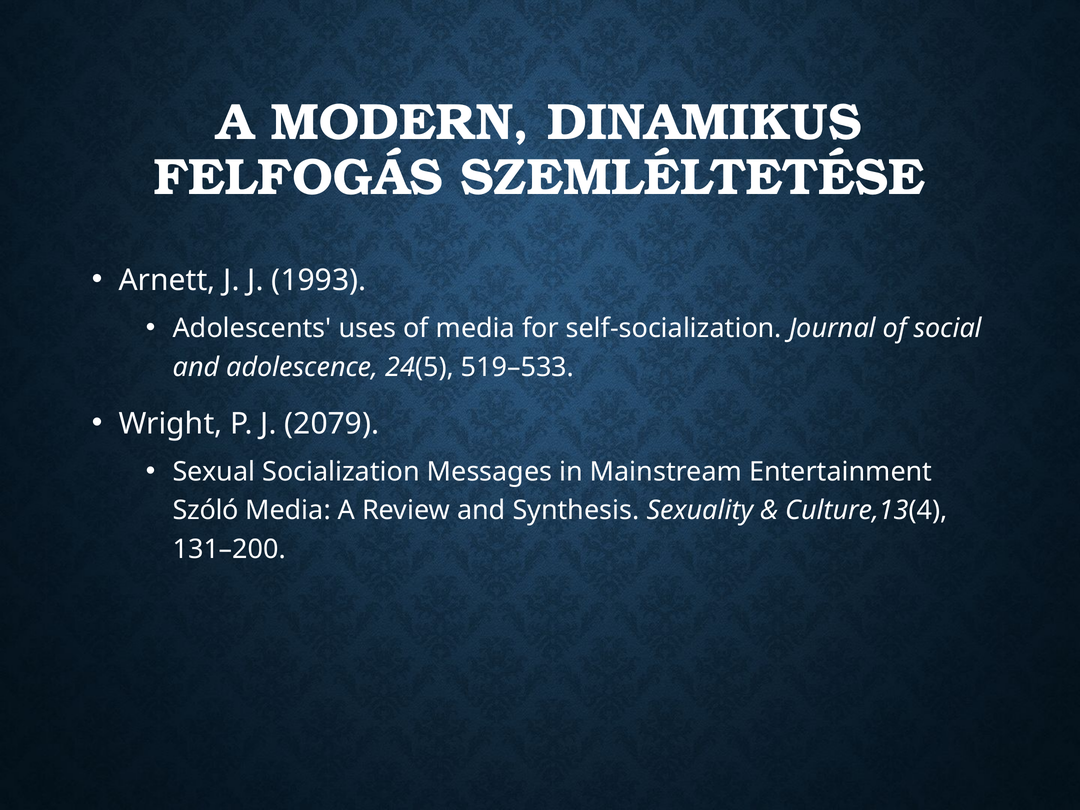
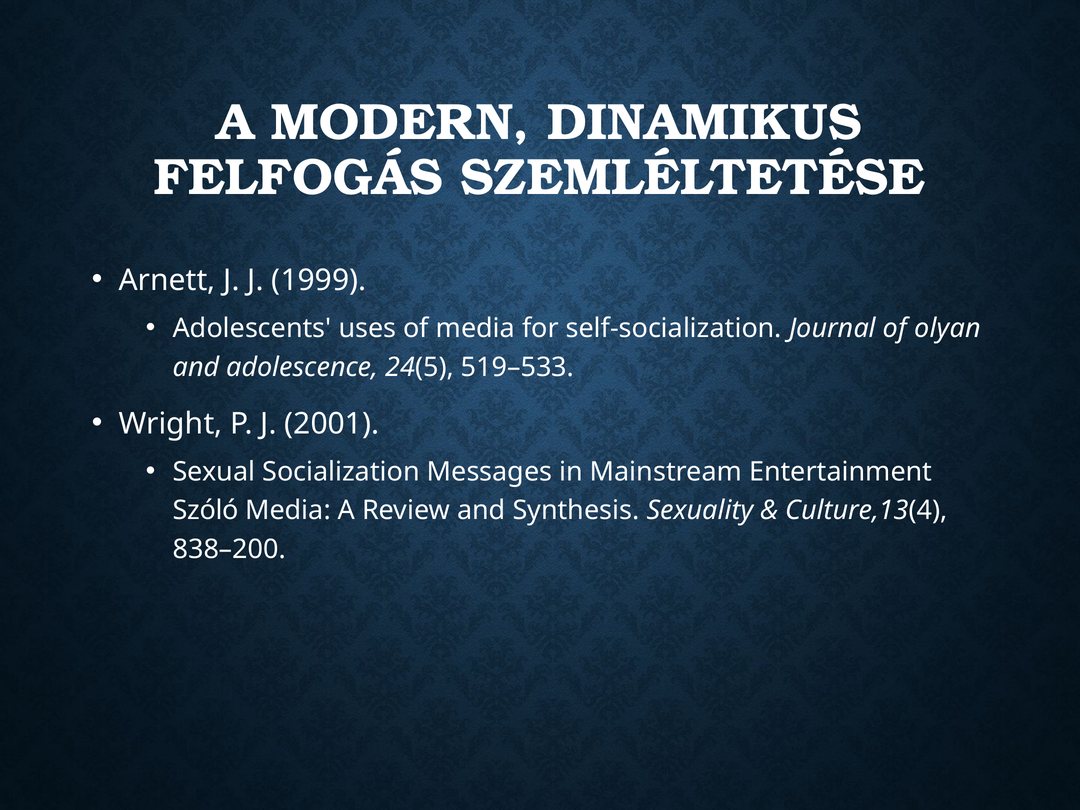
1993: 1993 -> 1999
social: social -> olyan
2079: 2079 -> 2001
131–200: 131–200 -> 838–200
